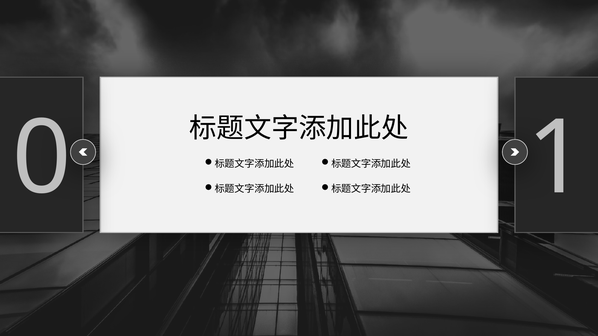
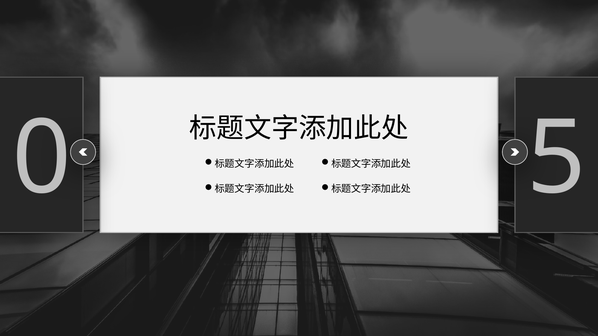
1: 1 -> 5
